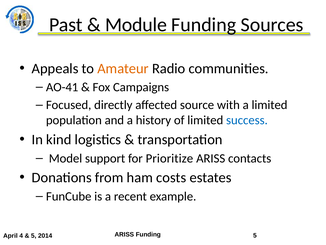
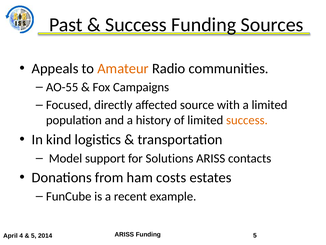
Module at (136, 25): Module -> Success
AO-41: AO-41 -> AO-55
success at (247, 120) colour: blue -> orange
Prioritize: Prioritize -> Solutions
